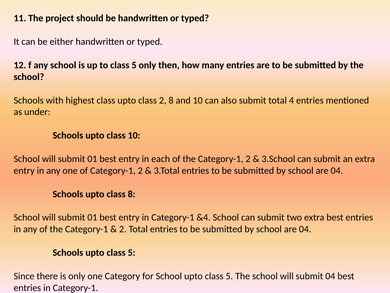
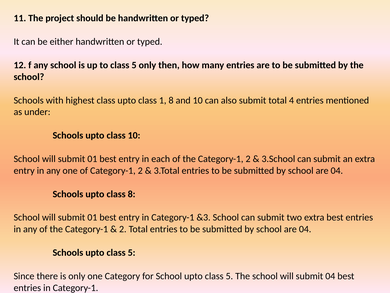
class 2: 2 -> 1
&4: &4 -> &3
